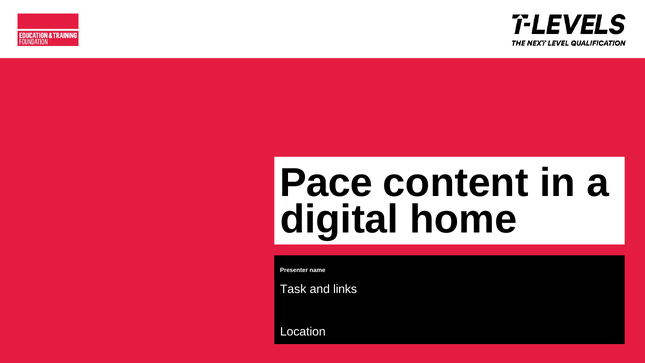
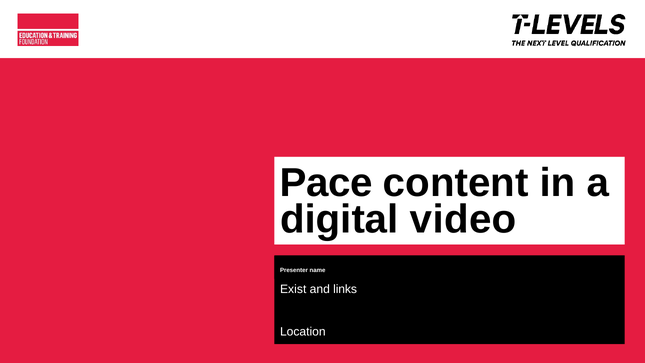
home: home -> video
Task: Task -> Exist
